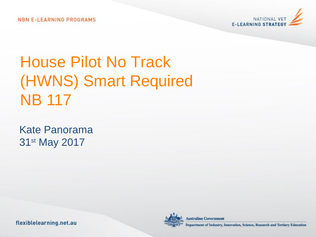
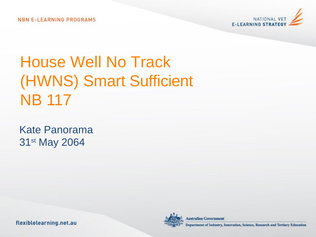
Pilot: Pilot -> Well
Required: Required -> Sufficient
2017: 2017 -> 2064
